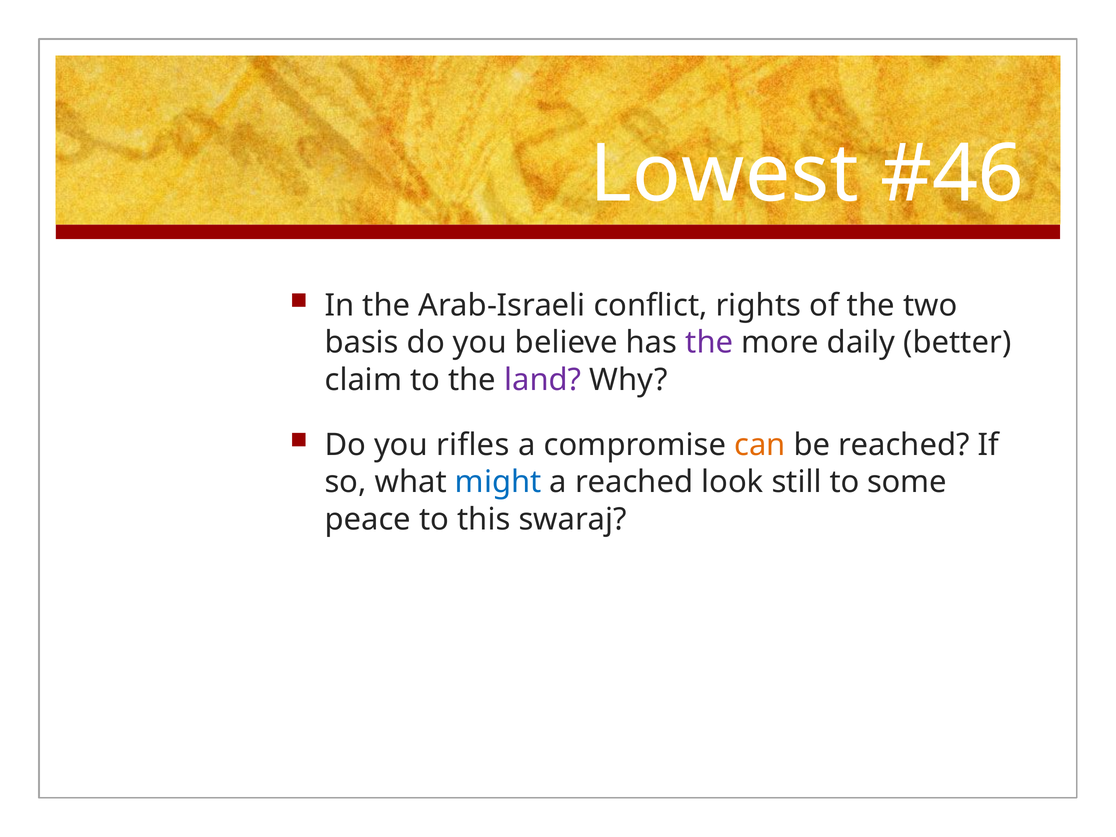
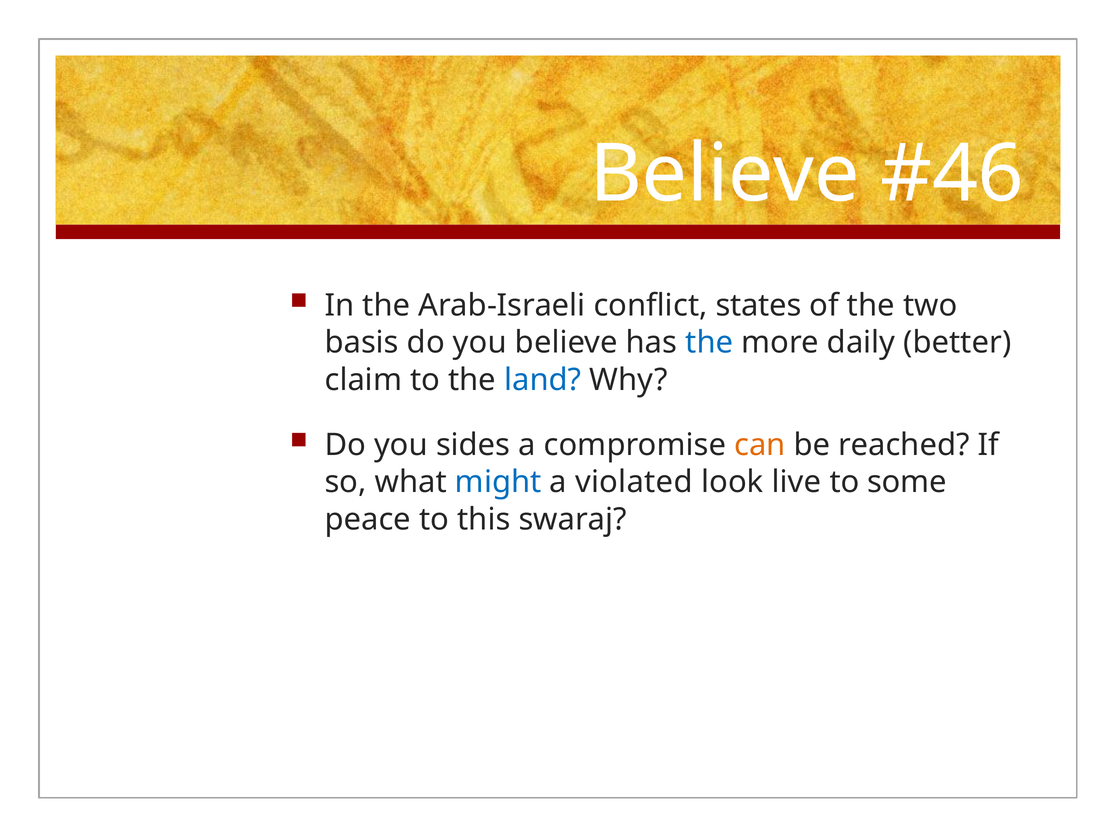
Lowest at (724, 174): Lowest -> Believe
rights: rights -> states
the at (709, 343) colour: purple -> blue
land colour: purple -> blue
rifles: rifles -> sides
a reached: reached -> violated
still: still -> live
